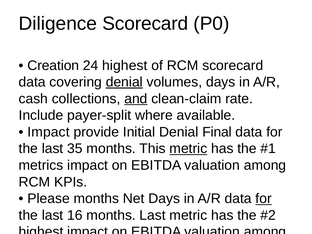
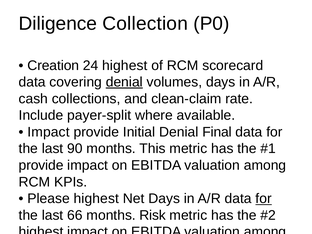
Diligence Scorecard: Scorecard -> Collection
and underline: present -> none
35: 35 -> 90
metric at (188, 149) underline: present -> none
metrics at (41, 165): metrics -> provide
Please months: months -> highest
16: 16 -> 66
months Last: Last -> Risk
